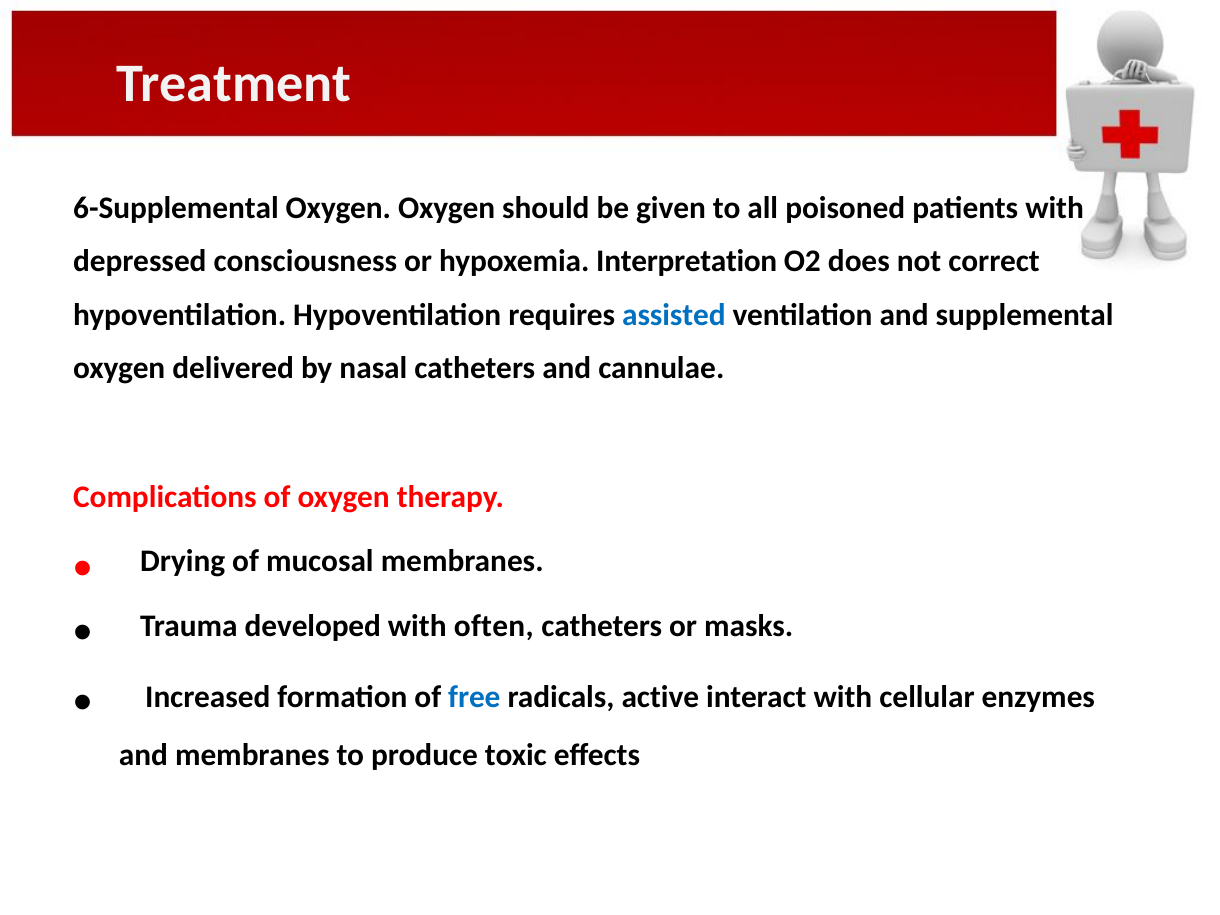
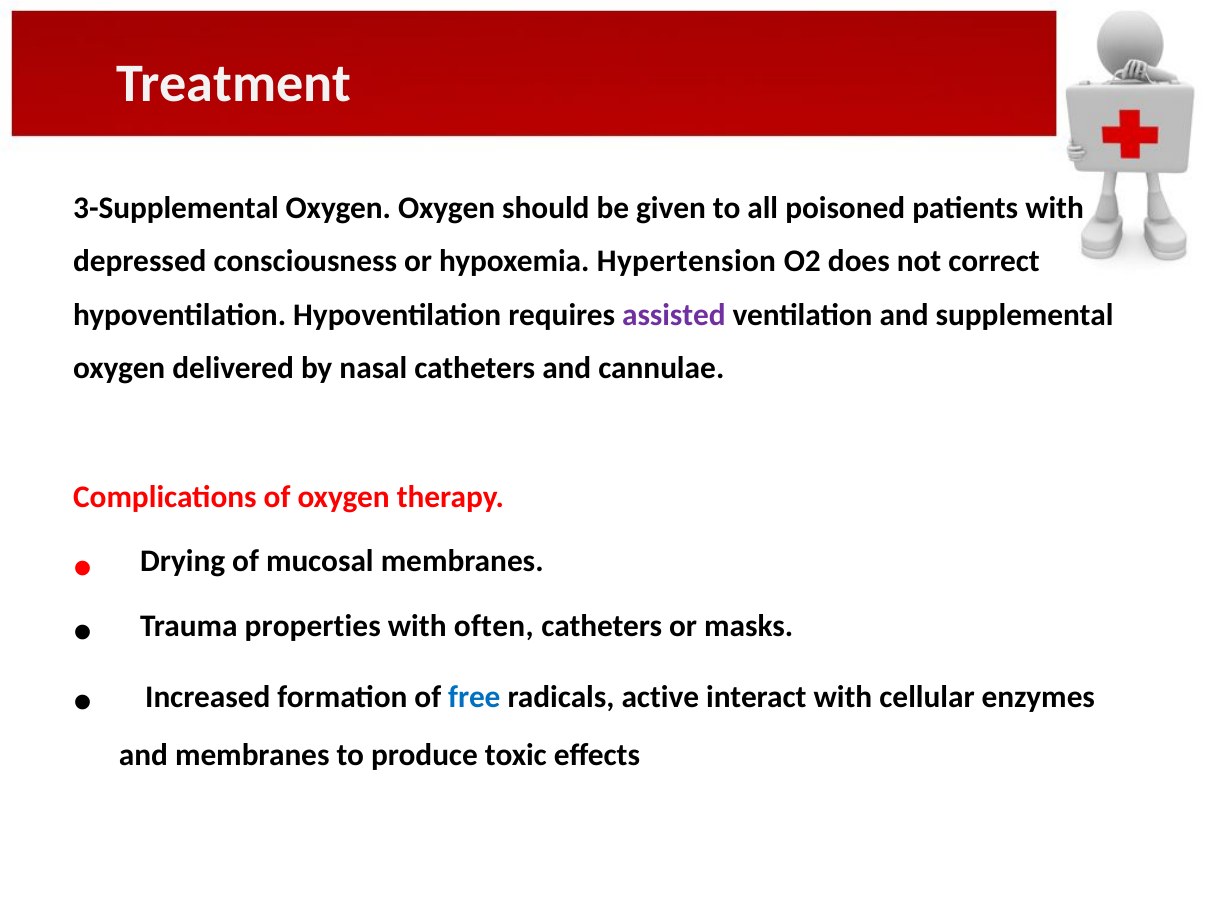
6-Supplemental: 6-Supplemental -> 3-Supplemental
Interpretation: Interpretation -> Hypertension
assisted colour: blue -> purple
developed: developed -> properties
